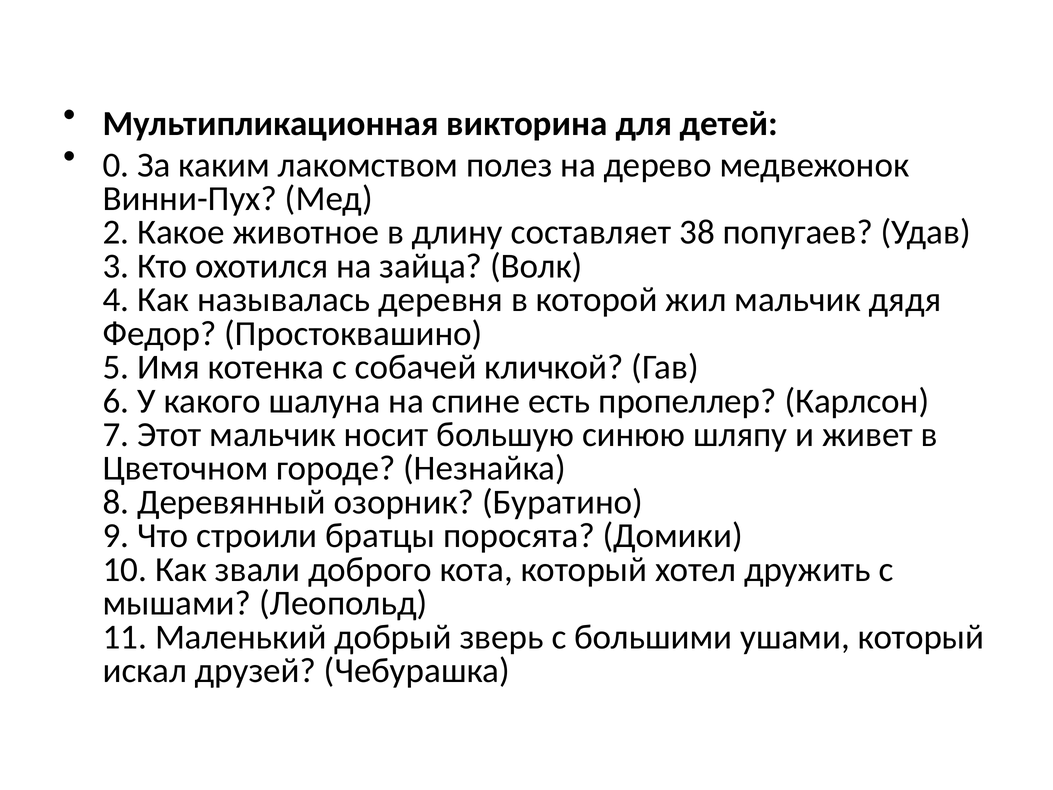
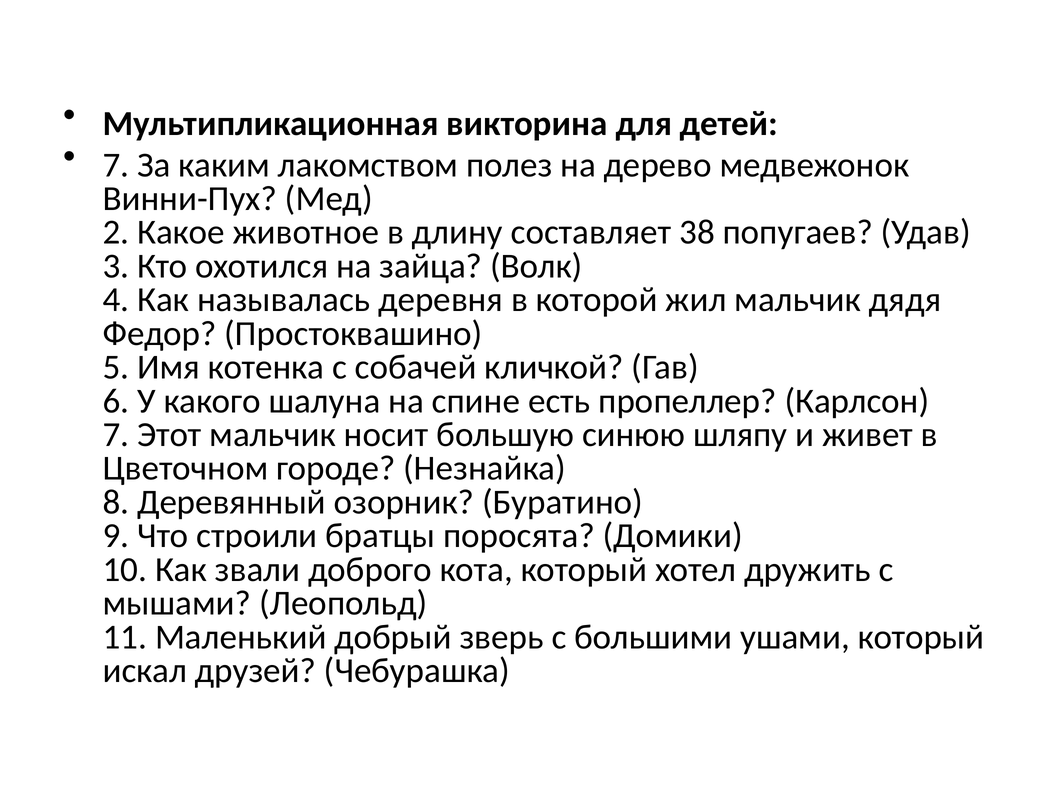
0 at (116, 165): 0 -> 7
